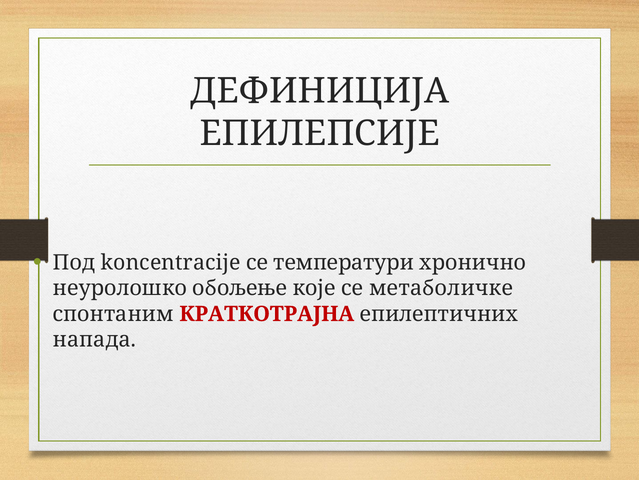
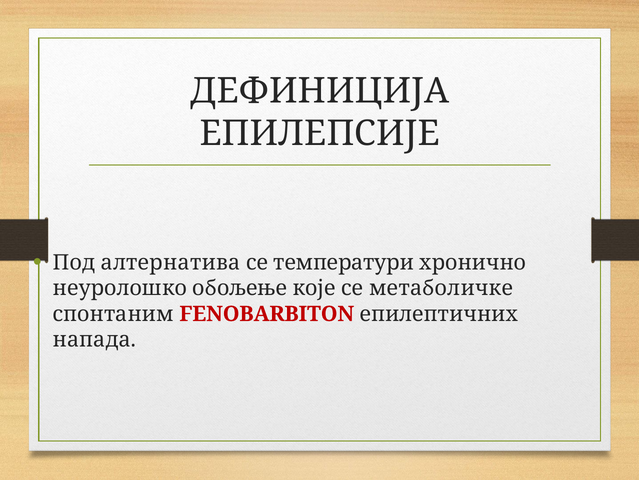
koncentracije: koncentracije -> алтернатива
КРАТКОТРАЈНА: КРАТКОТРАЈНА -> FENOBARBITON
